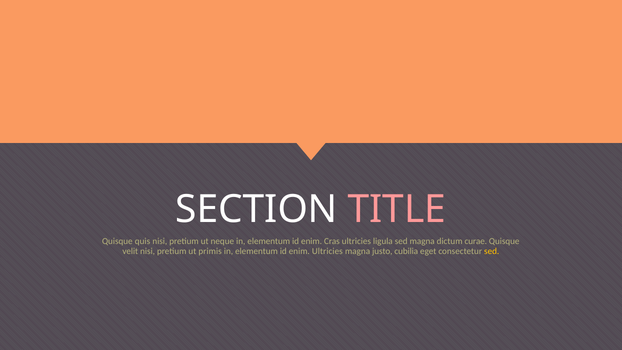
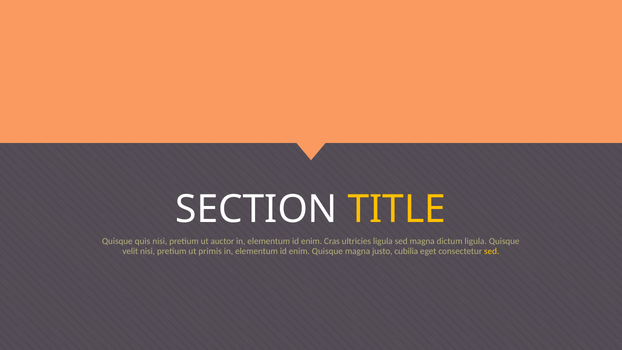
TITLE colour: pink -> yellow
neque: neque -> auctor
dictum curae: curae -> ligula
enim Ultricies: Ultricies -> Quisque
